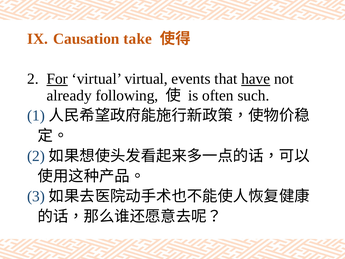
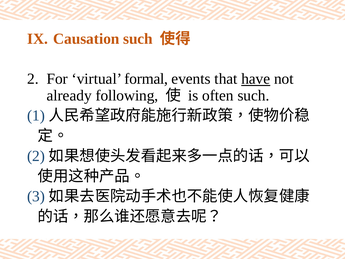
Causation take: take -> such
For underline: present -> none
virtual virtual: virtual -> formal
